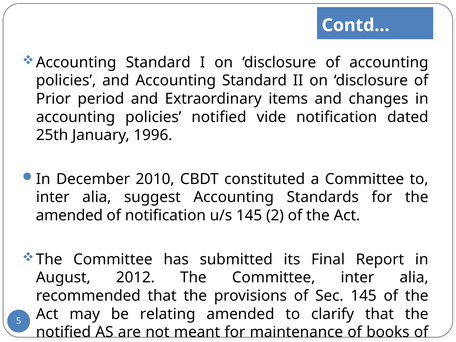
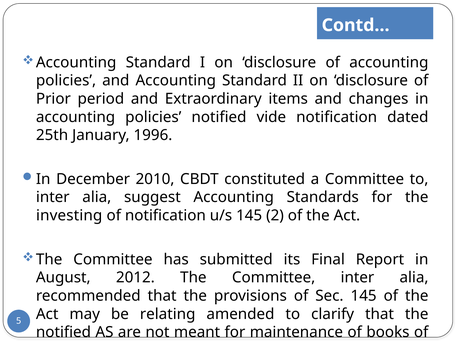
amended at (69, 216): amended -> investing
